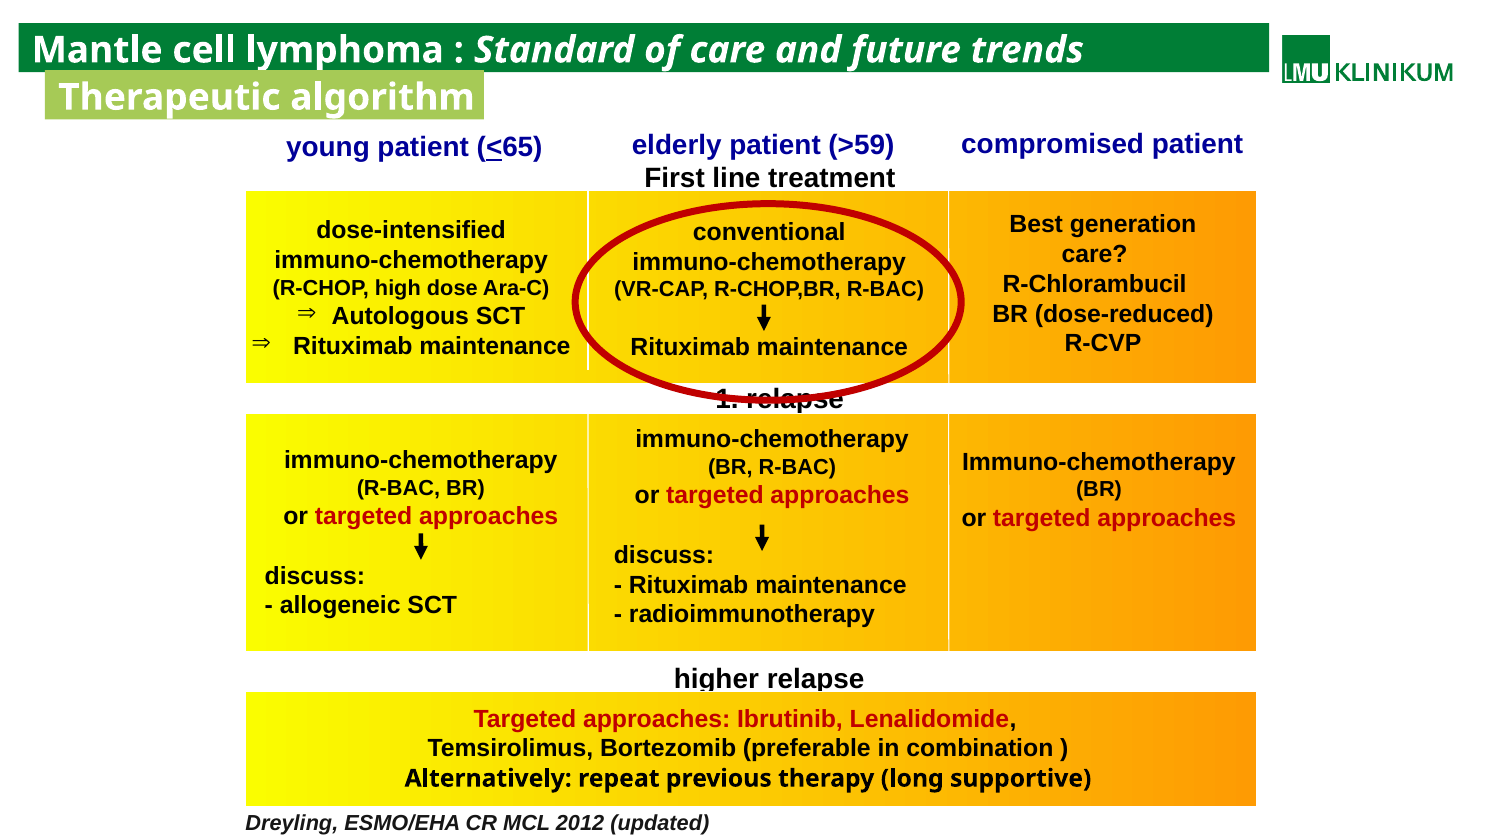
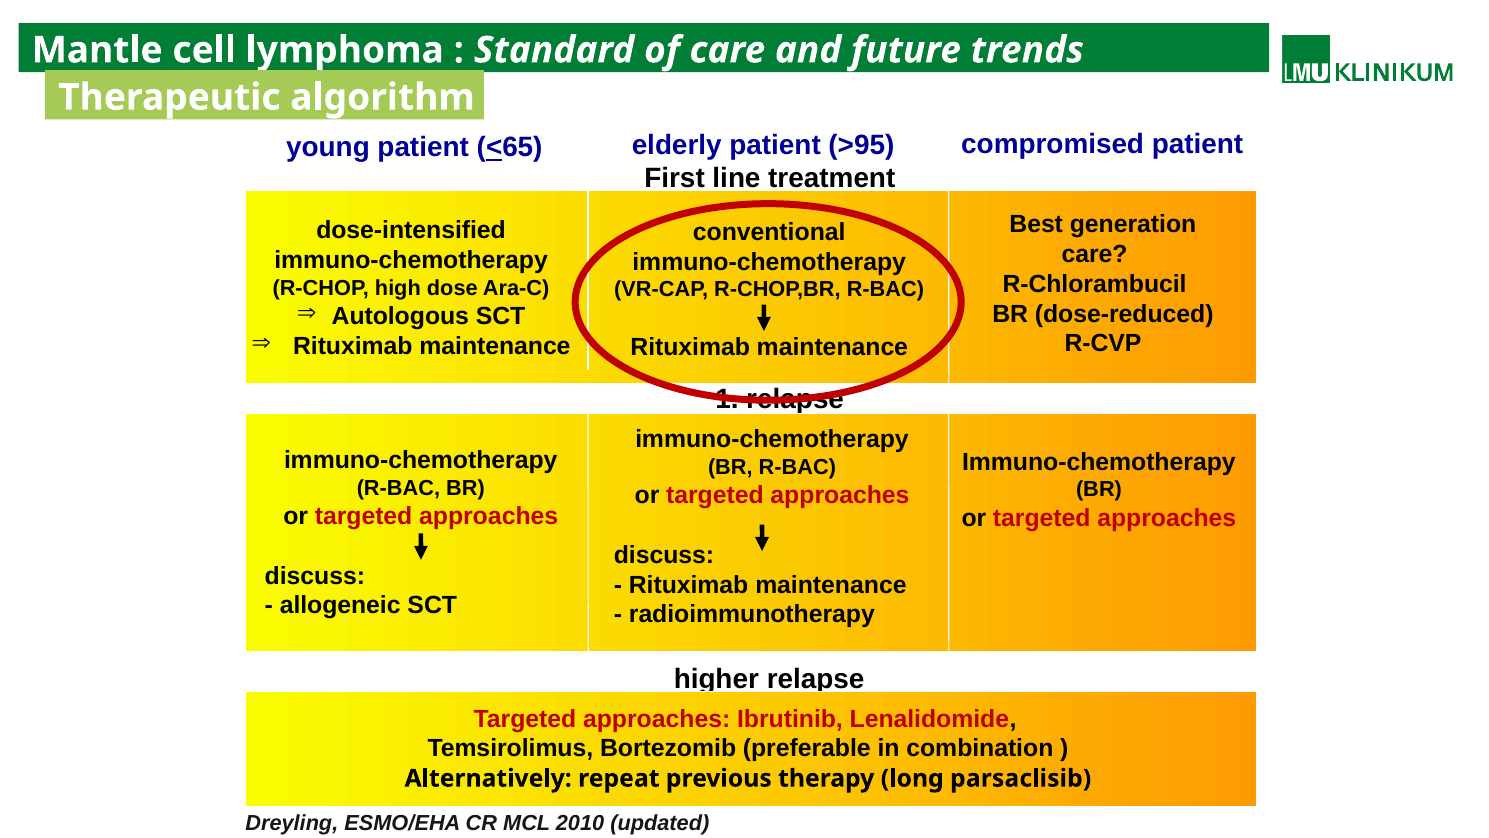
>59: >59 -> >95
supportive: supportive -> parsaclisib
2012: 2012 -> 2010
